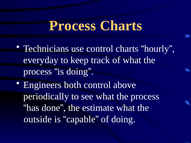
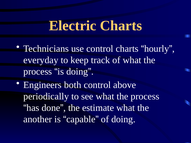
Process at (73, 26): Process -> Electric
outside: outside -> another
